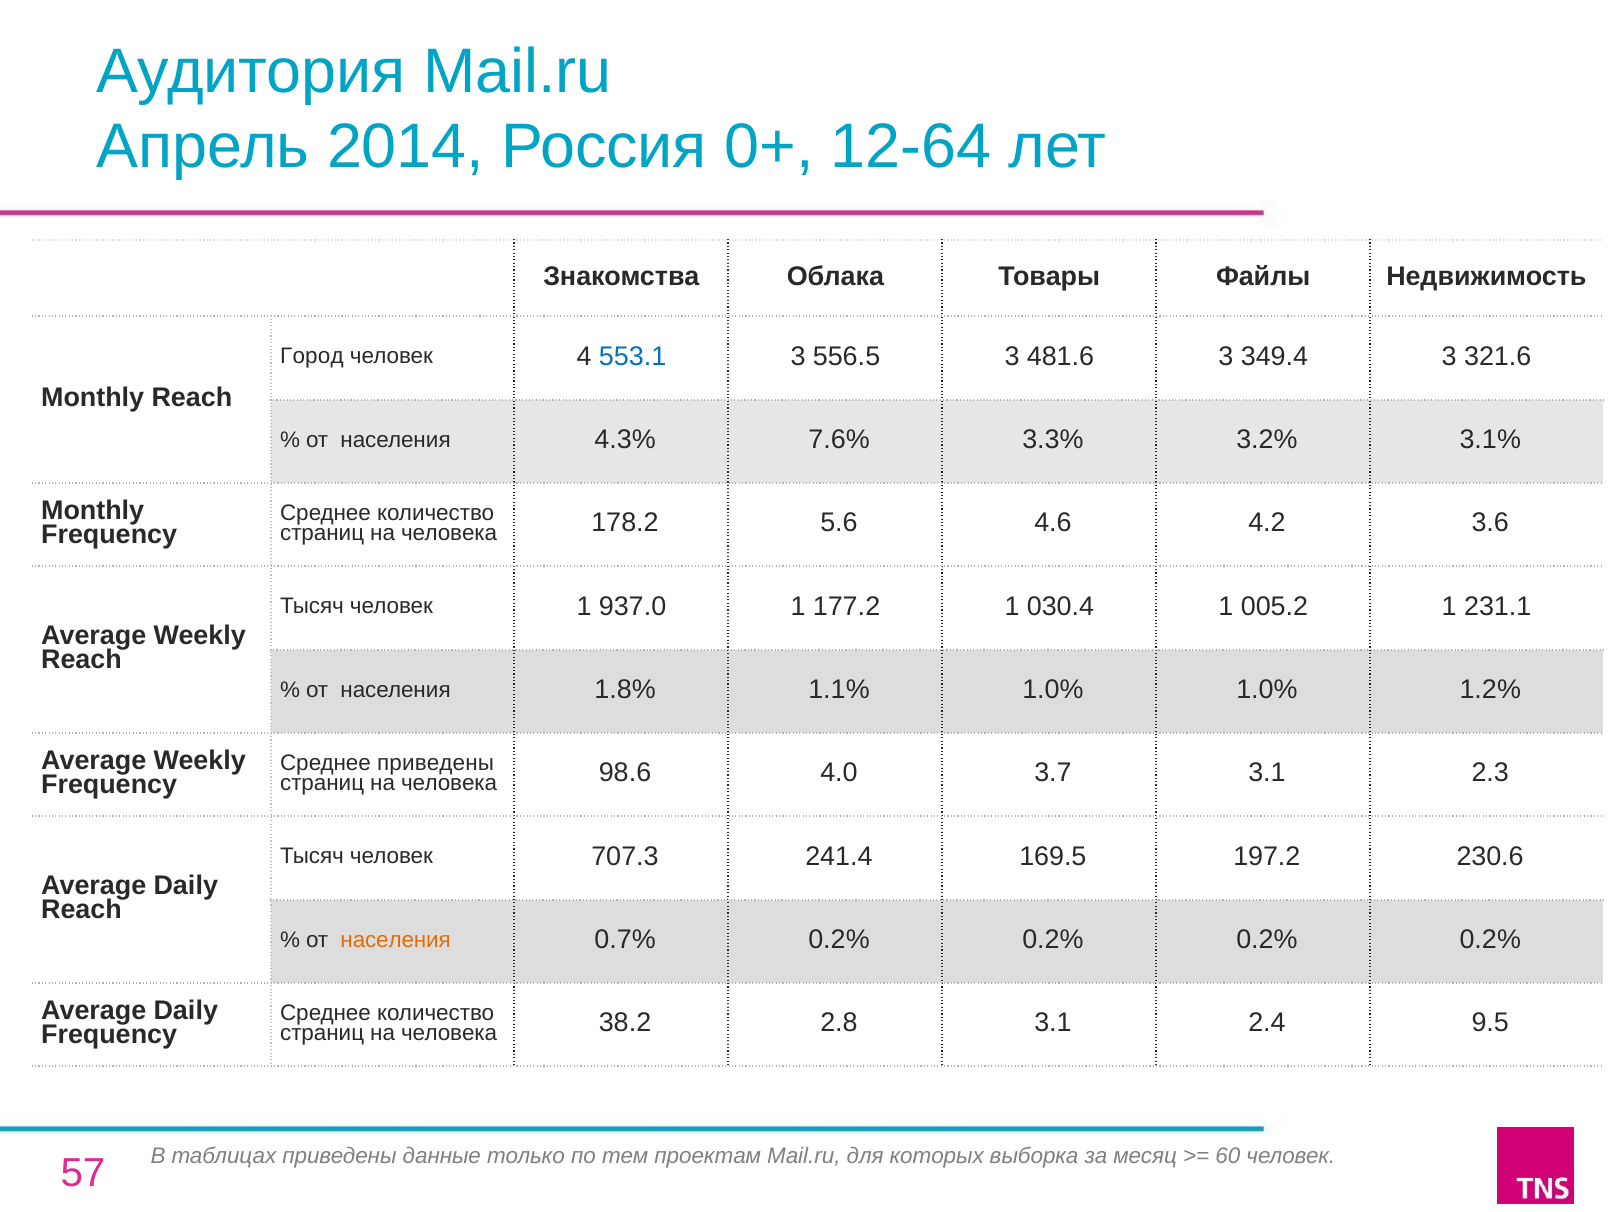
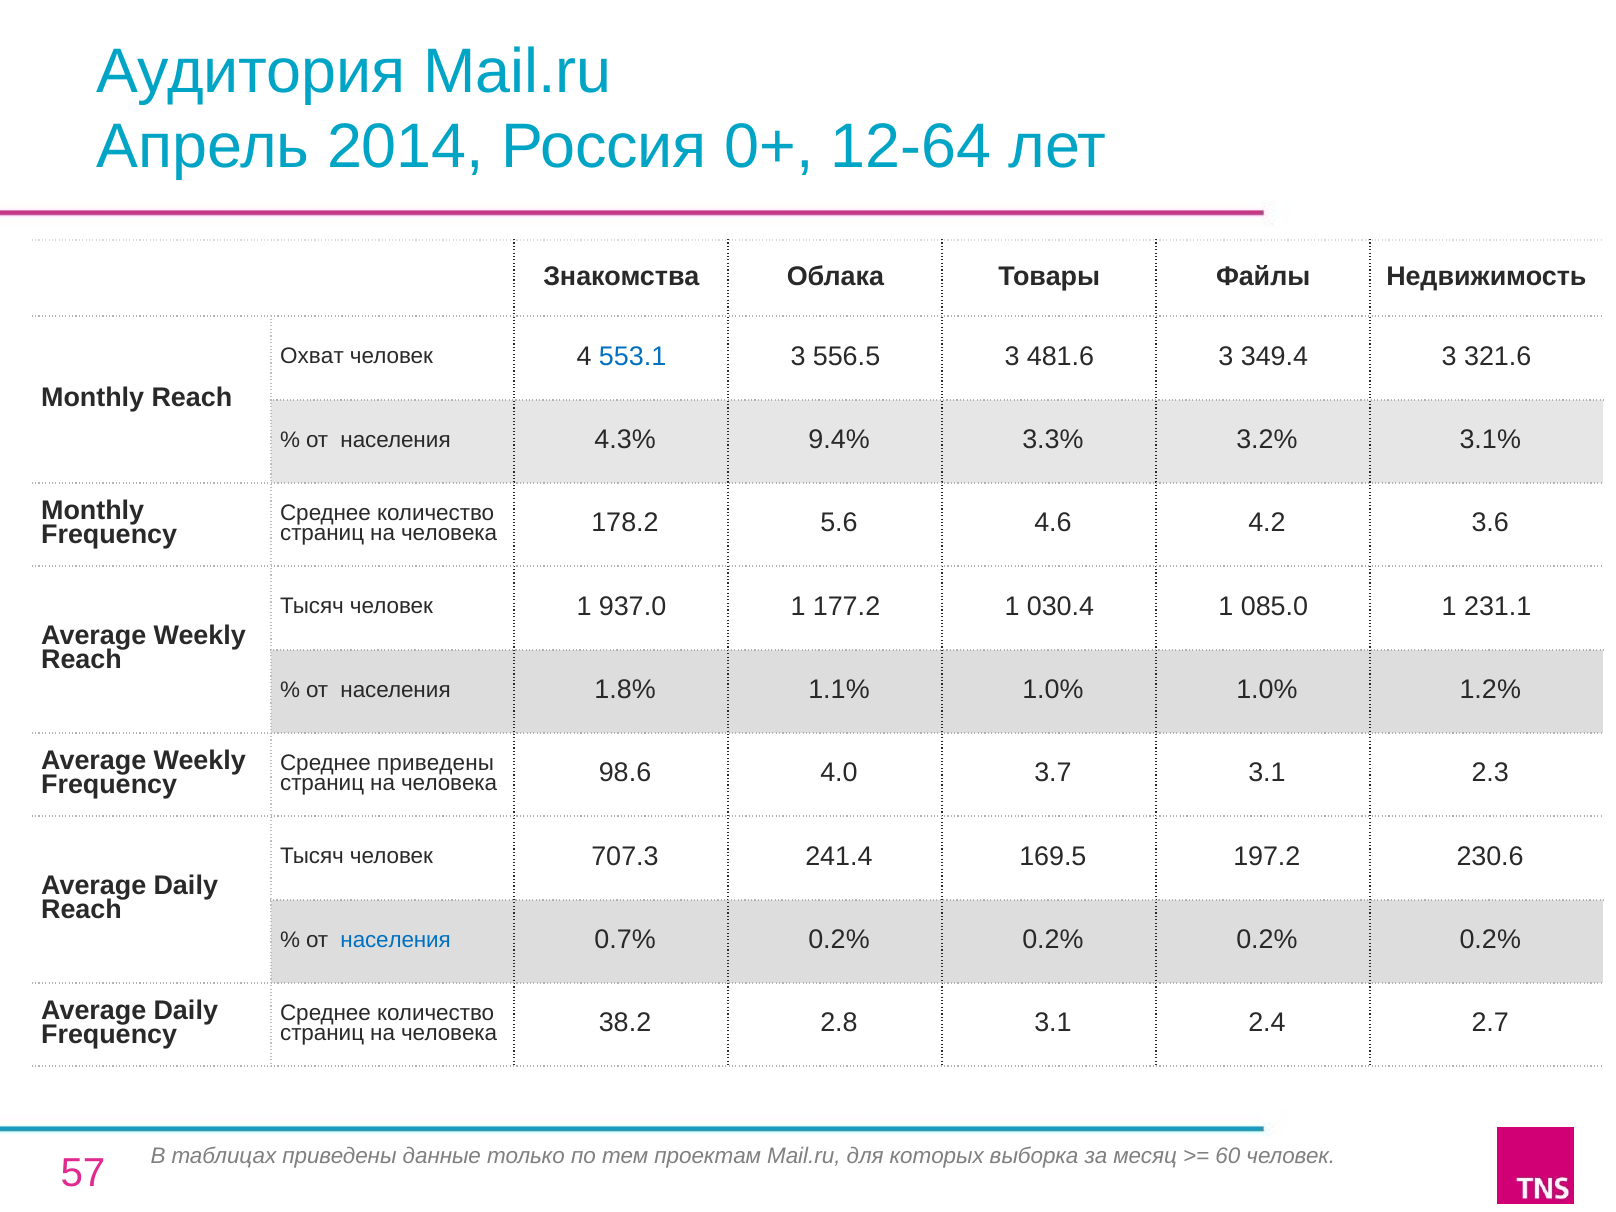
Город: Город -> Охват
7.6%: 7.6% -> 9.4%
005.2: 005.2 -> 085.0
населения at (396, 940) colour: orange -> blue
9.5: 9.5 -> 2.7
